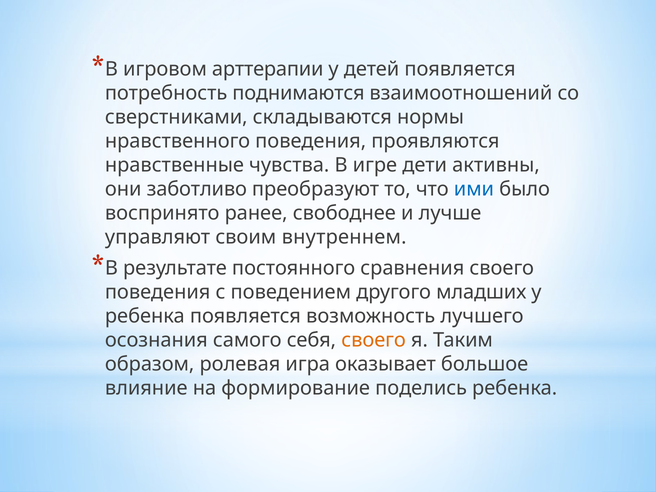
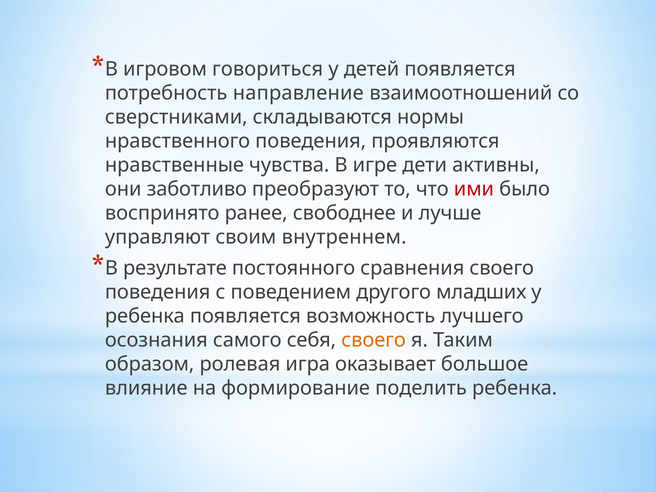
арттерапии: арттерапии -> говориться
поднимаются: поднимаются -> направление
ими colour: blue -> red
поделись: поделись -> поделить
